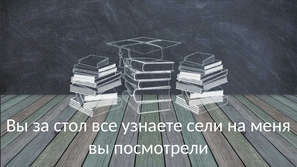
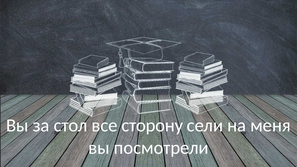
узнаете: узнаете -> сторону
